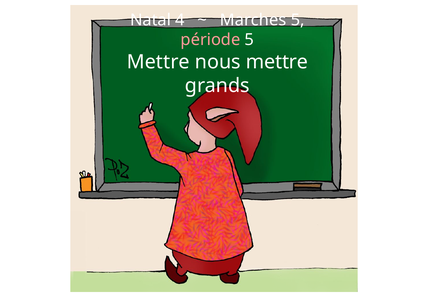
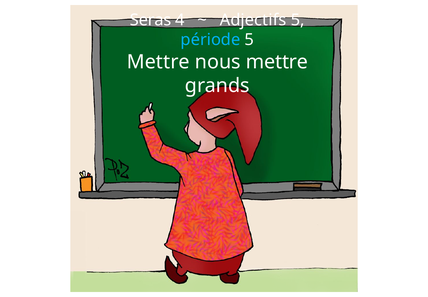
Natal: Natal -> Seras
Marches: Marches -> Adjectifs
période colour: pink -> light blue
